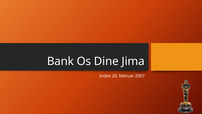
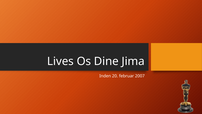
Bank: Bank -> Lives
